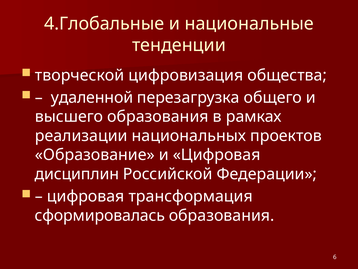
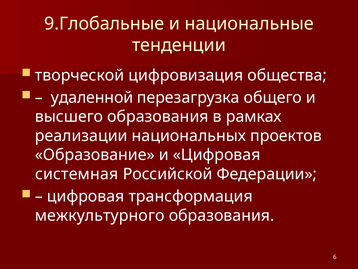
4.Глобальные: 4.Глобальные -> 9.Глобальные
дисциплин: дисциплин -> системная
сформировалась: сформировалась -> межкультурного
